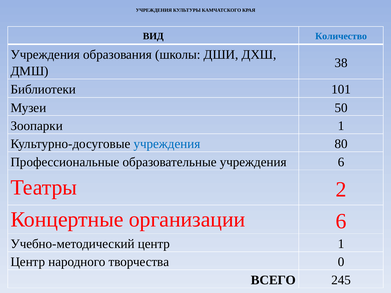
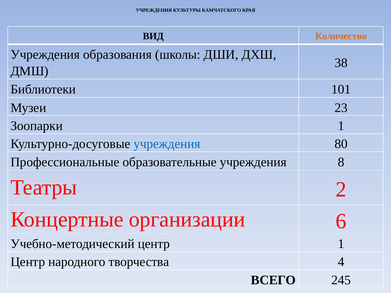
Количество colour: blue -> orange
50: 50 -> 23
учреждения 6: 6 -> 8
0: 0 -> 4
